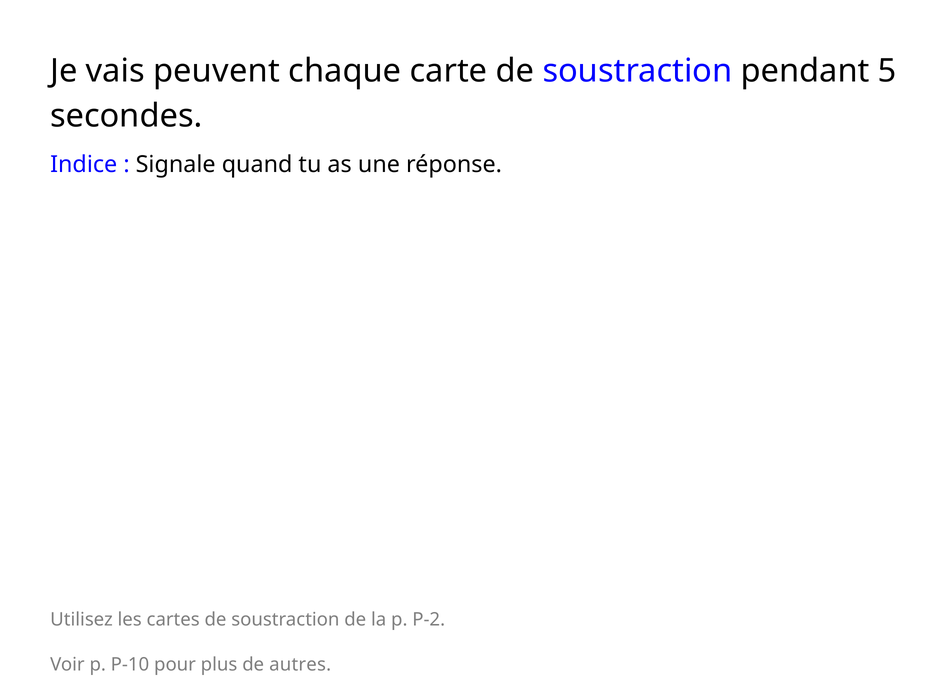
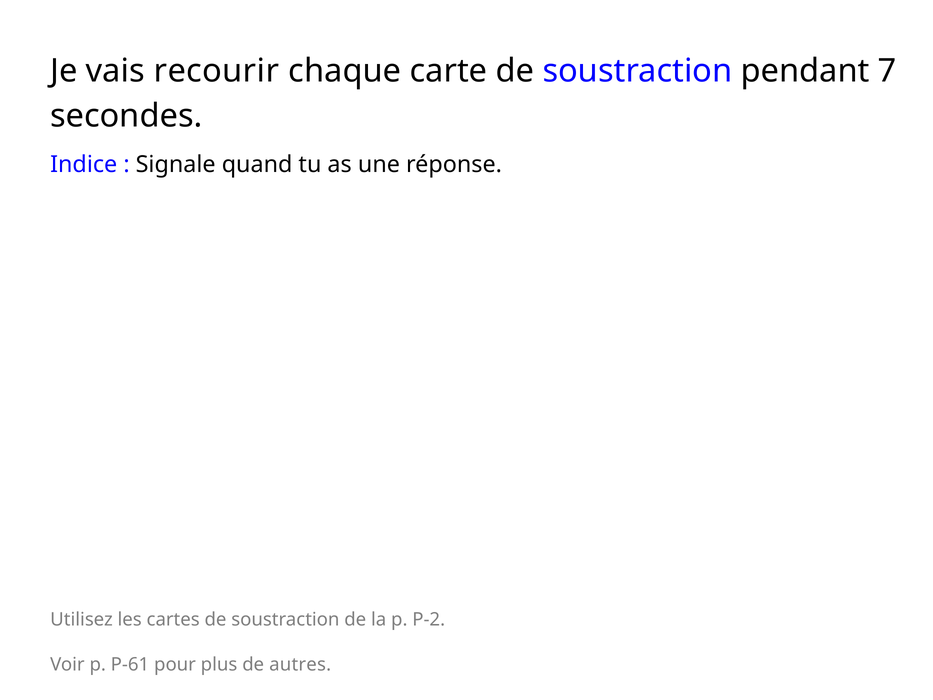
peuvent: peuvent -> recourir
5: 5 -> 7
P-10: P-10 -> P-61
